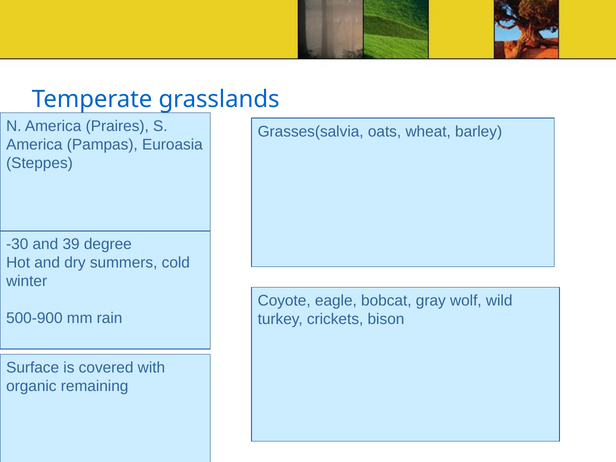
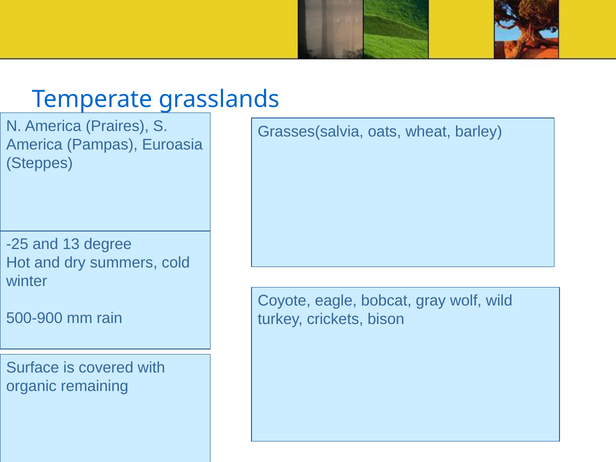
-30: -30 -> -25
39: 39 -> 13
